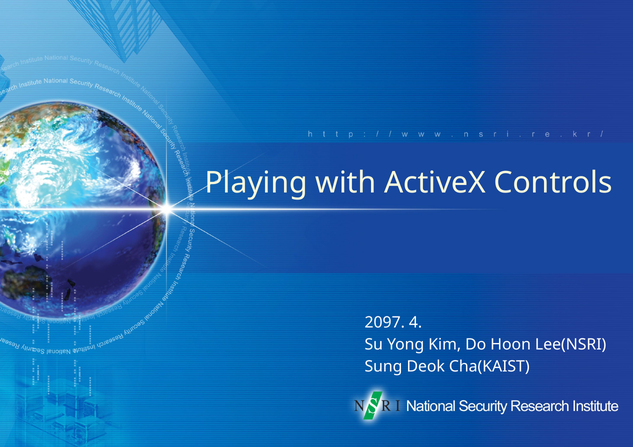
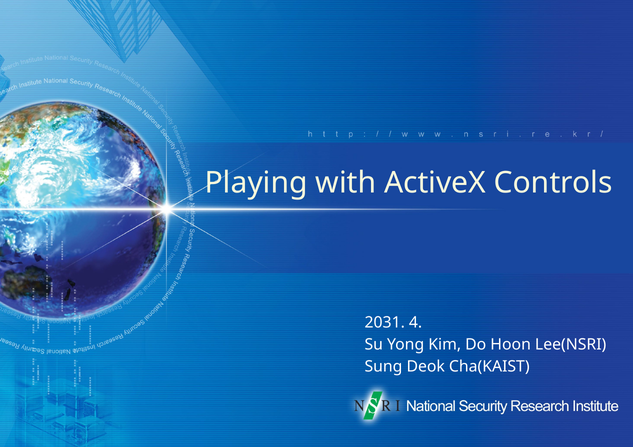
2097: 2097 -> 2031
